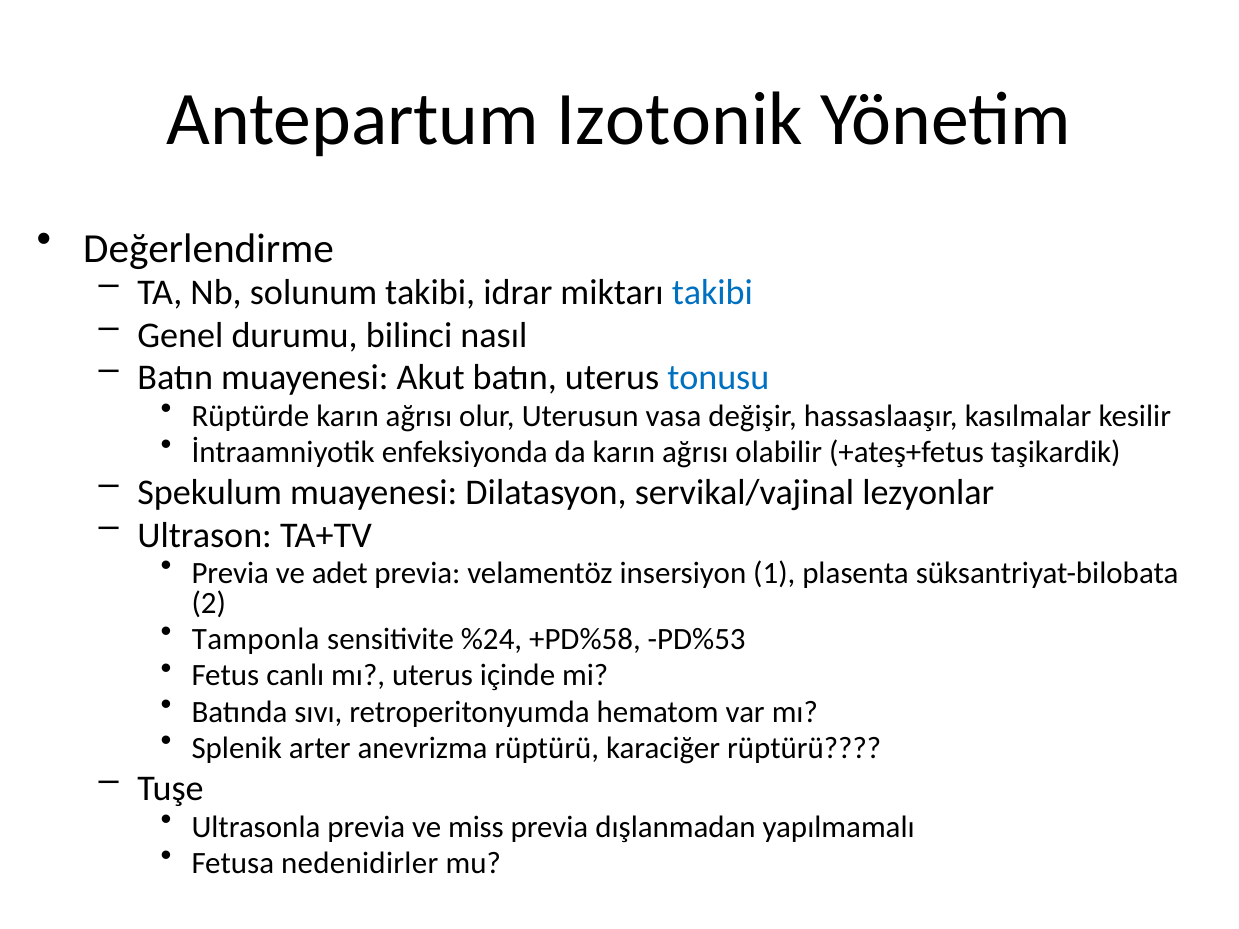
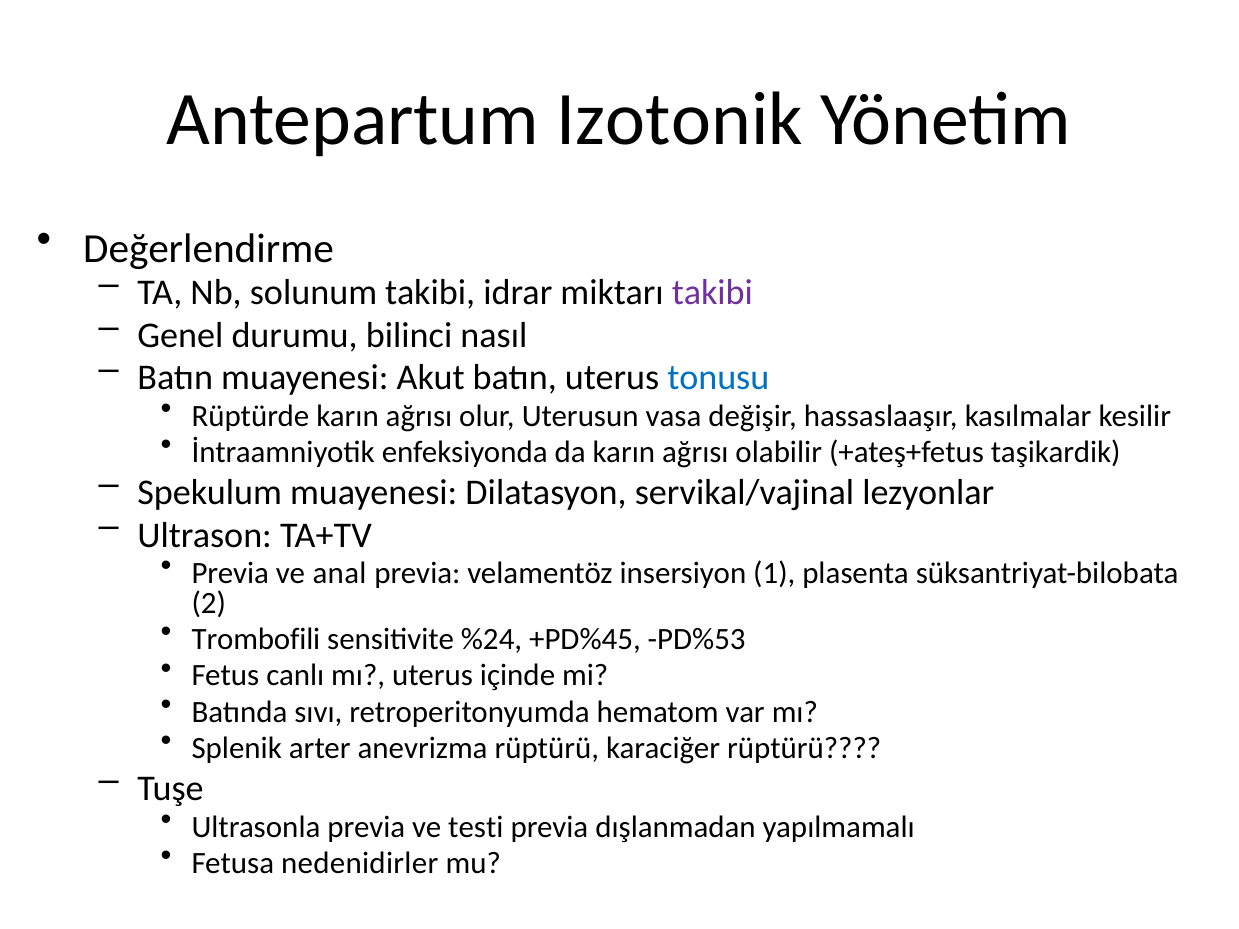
takibi at (712, 293) colour: blue -> purple
adet: adet -> anal
Tamponla: Tamponla -> Trombofili
+PD%58: +PD%58 -> +PD%45
miss: miss -> testi
